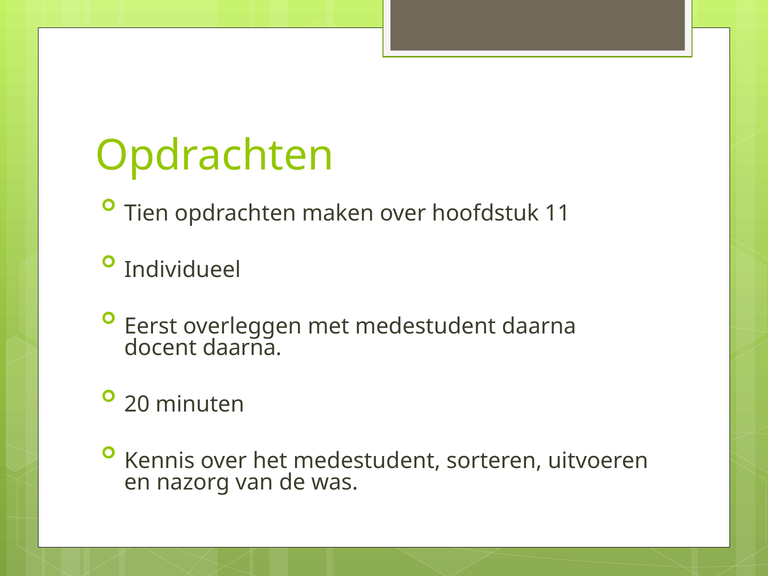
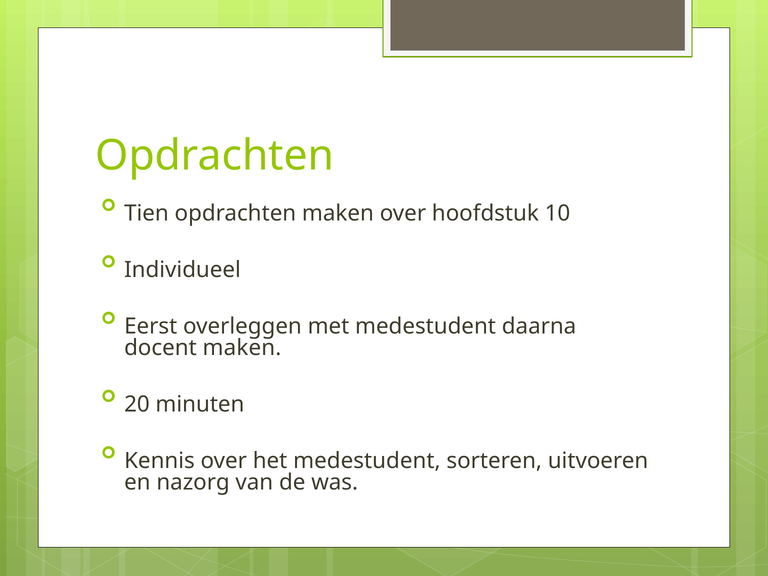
11: 11 -> 10
docent daarna: daarna -> maken
